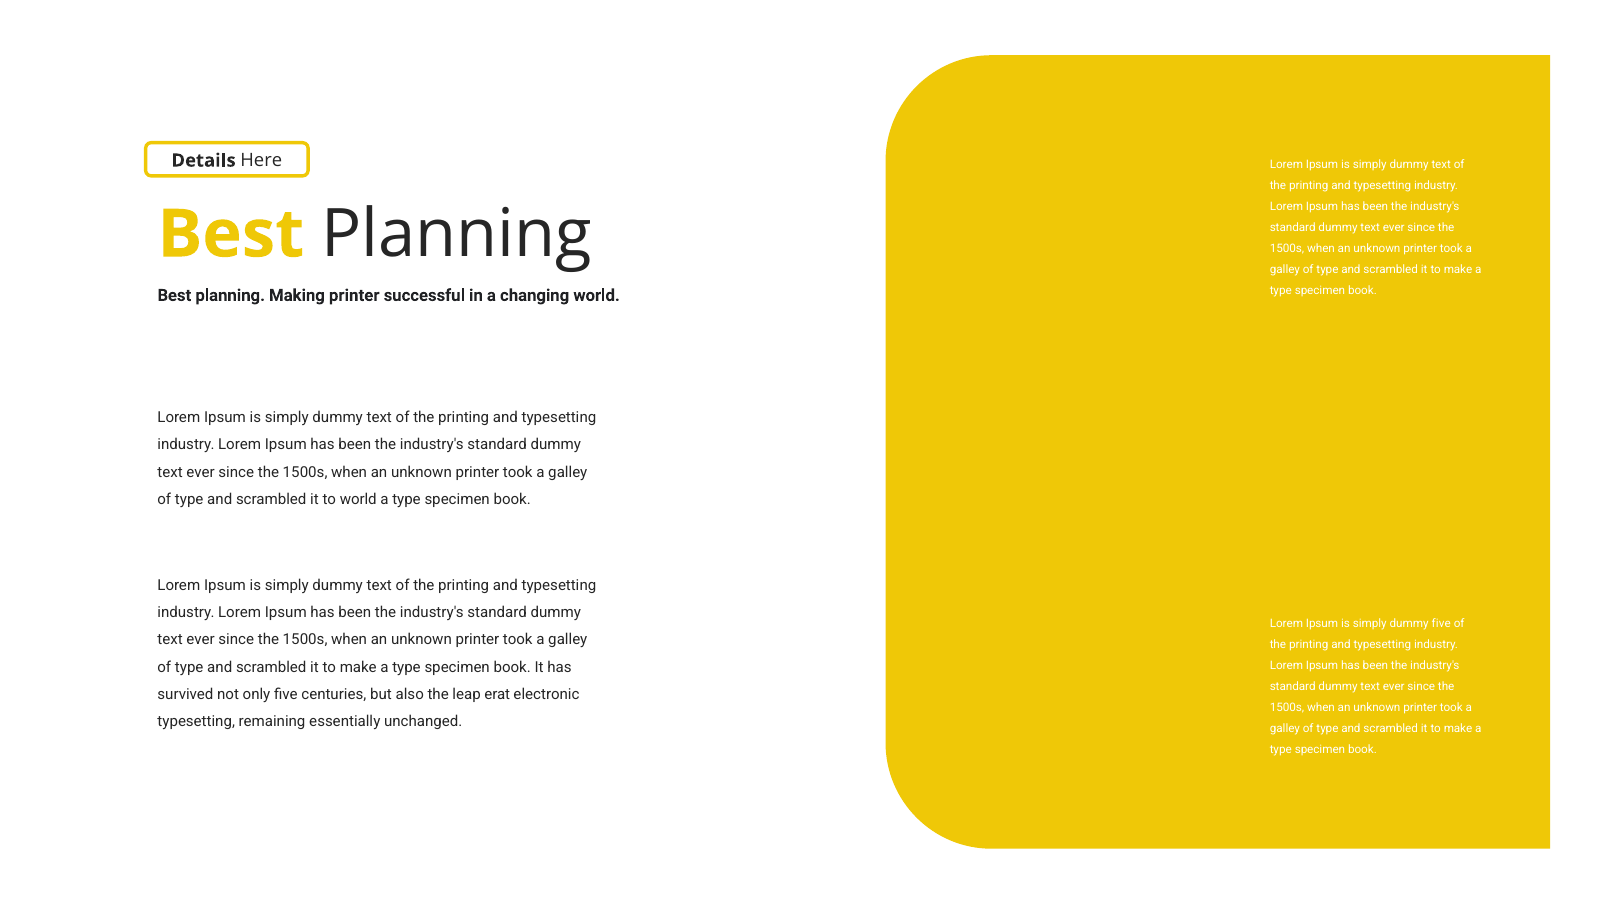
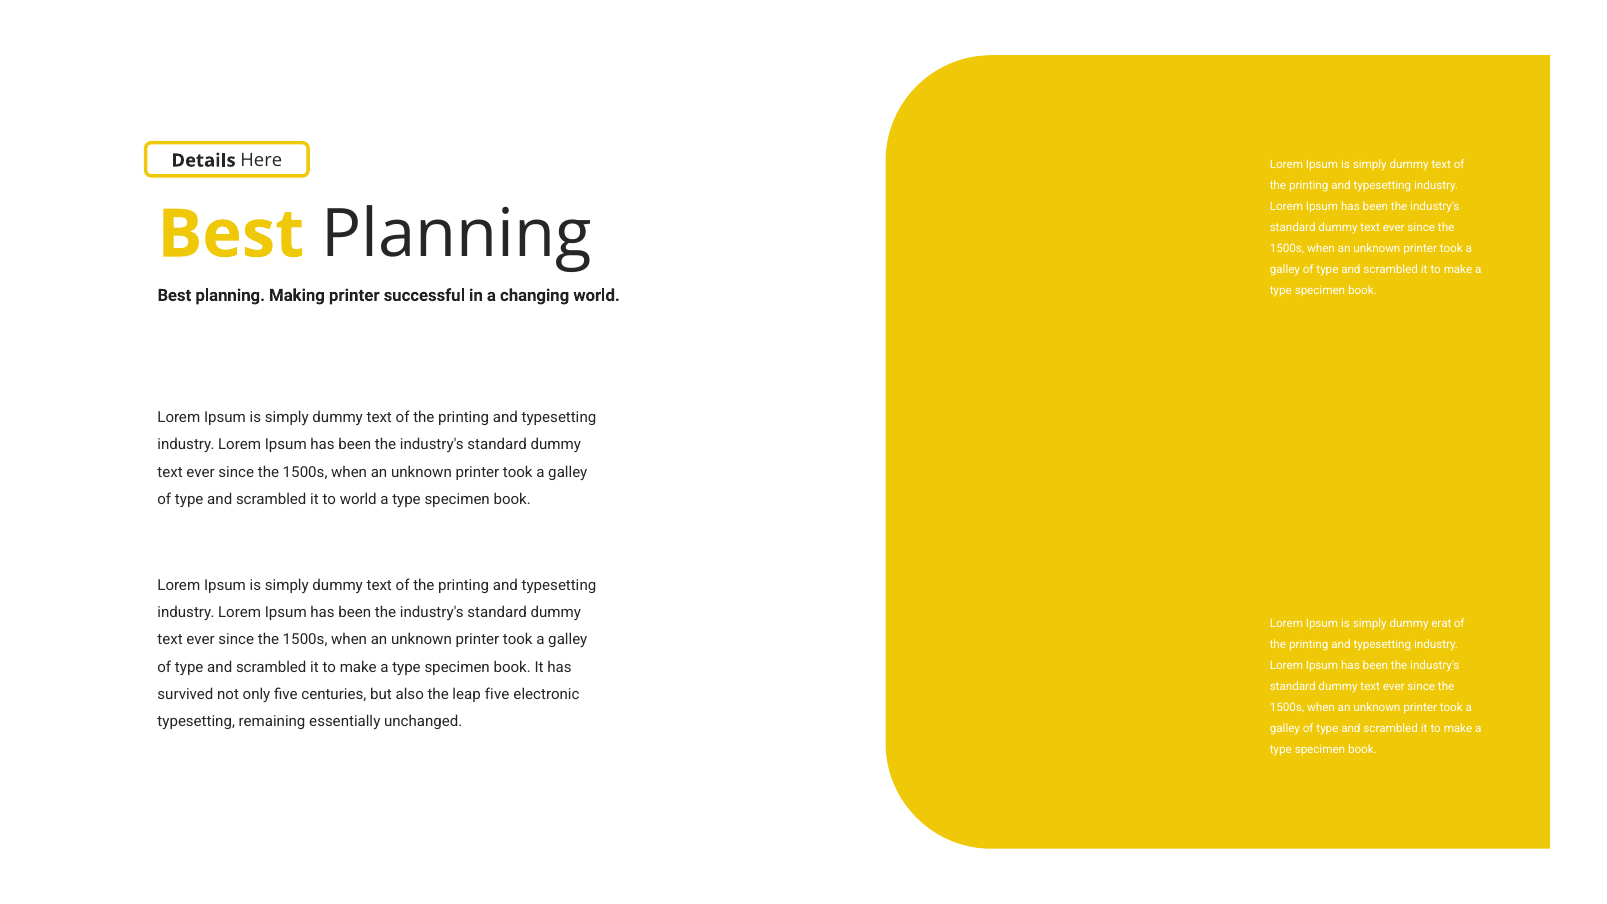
dummy five: five -> erat
leap erat: erat -> five
